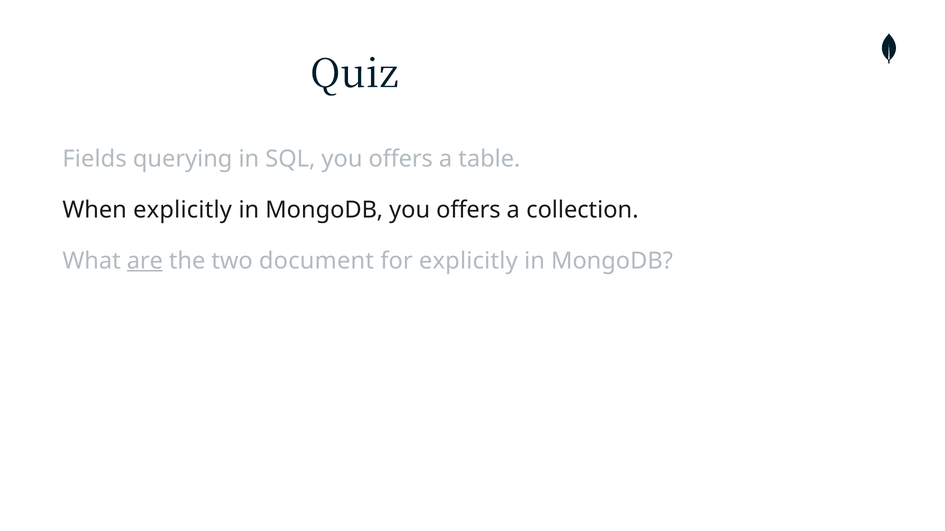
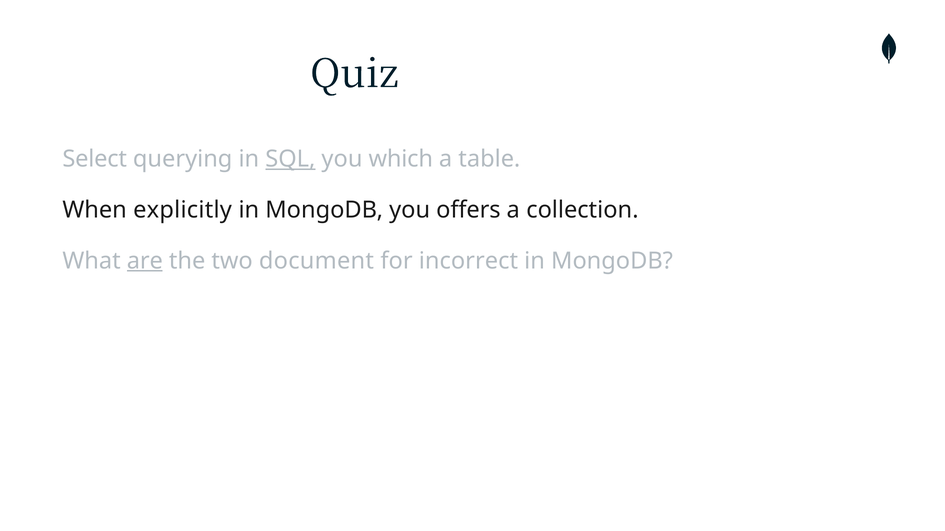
Fields: Fields -> Select
SQL underline: none -> present
offers at (401, 159): offers -> which
for explicitly: explicitly -> incorrect
